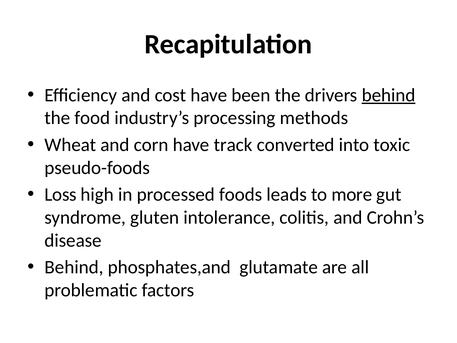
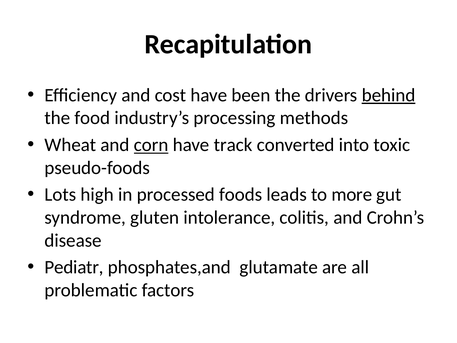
corn underline: none -> present
Loss: Loss -> Lots
Behind at (74, 267): Behind -> Pediatr
